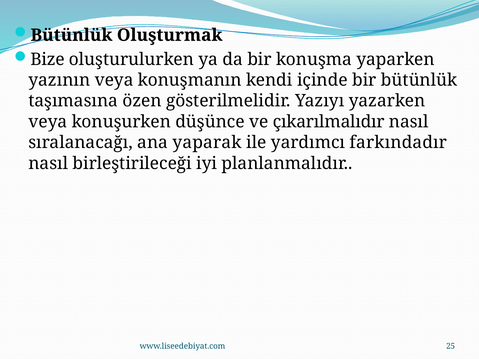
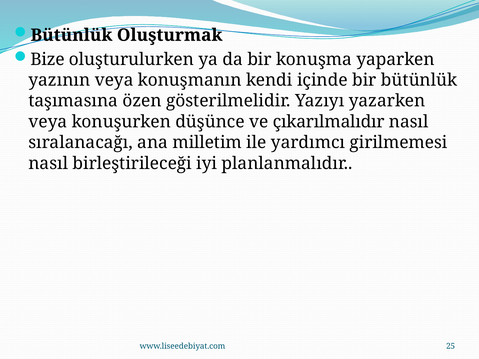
yaparak: yaparak -> milletim
farkındadır: farkındadır -> girilmemesi
